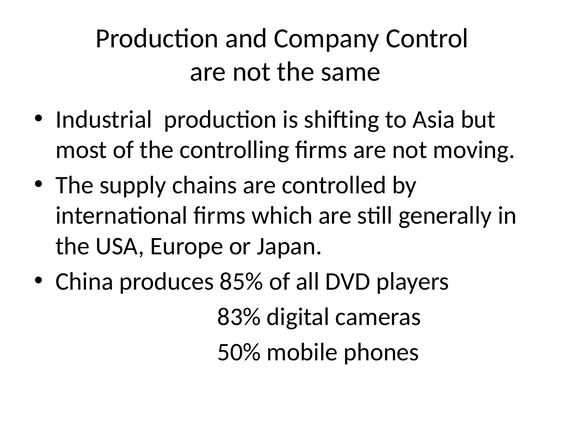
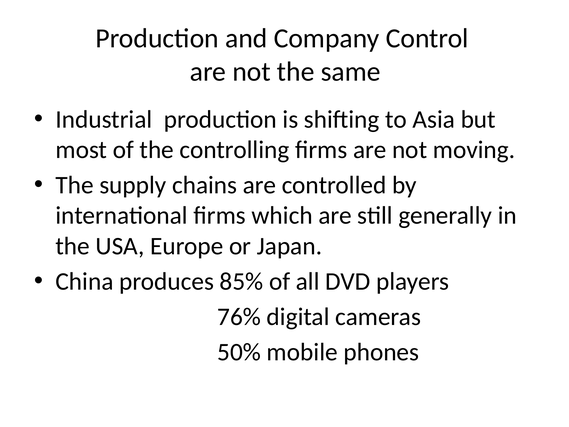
83%: 83% -> 76%
